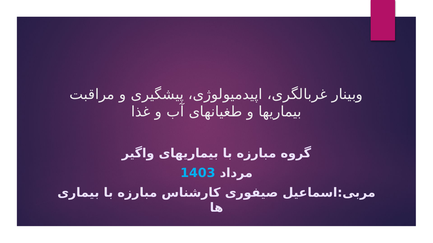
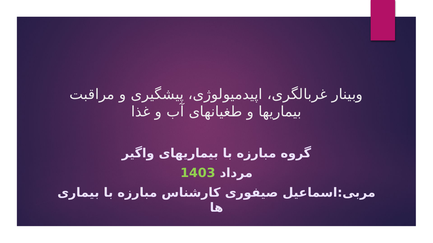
1403 colour: light blue -> light green
